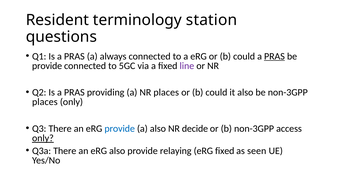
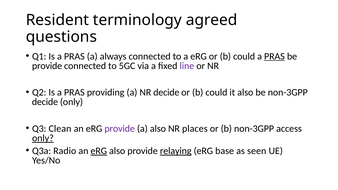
station: station -> agreed
NR places: places -> decide
places at (45, 102): places -> decide
Q3 There: There -> Clean
provide at (120, 129) colour: blue -> purple
decide: decide -> places
Q3a There: There -> Radio
eRG at (99, 151) underline: none -> present
relaying underline: none -> present
eRG fixed: fixed -> base
